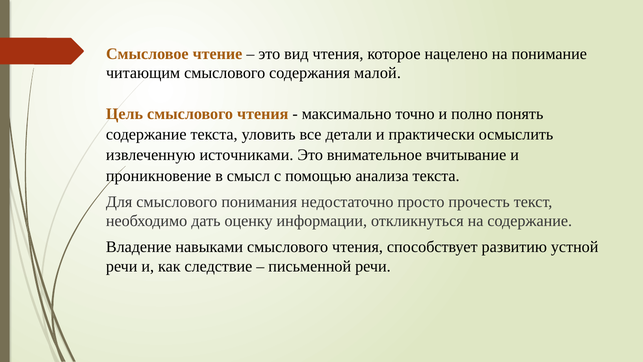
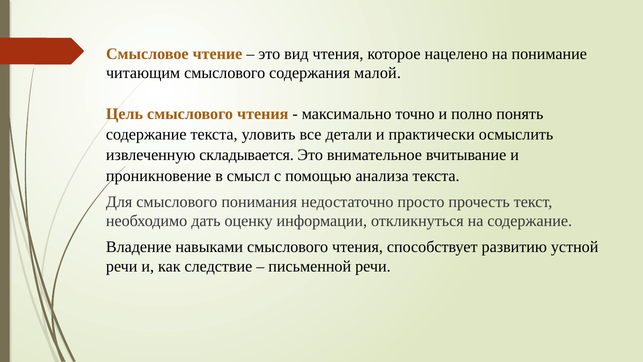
источниками: источниками -> складывается
